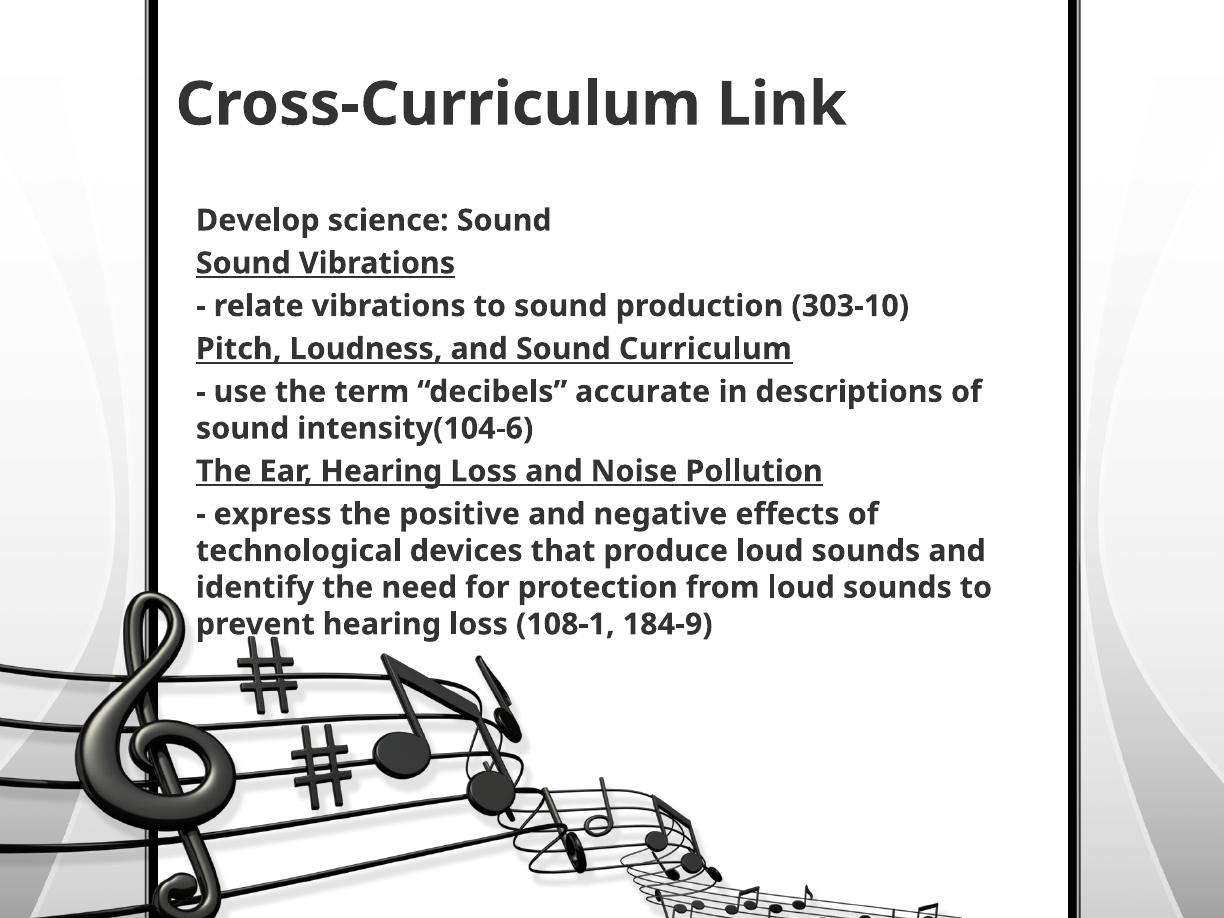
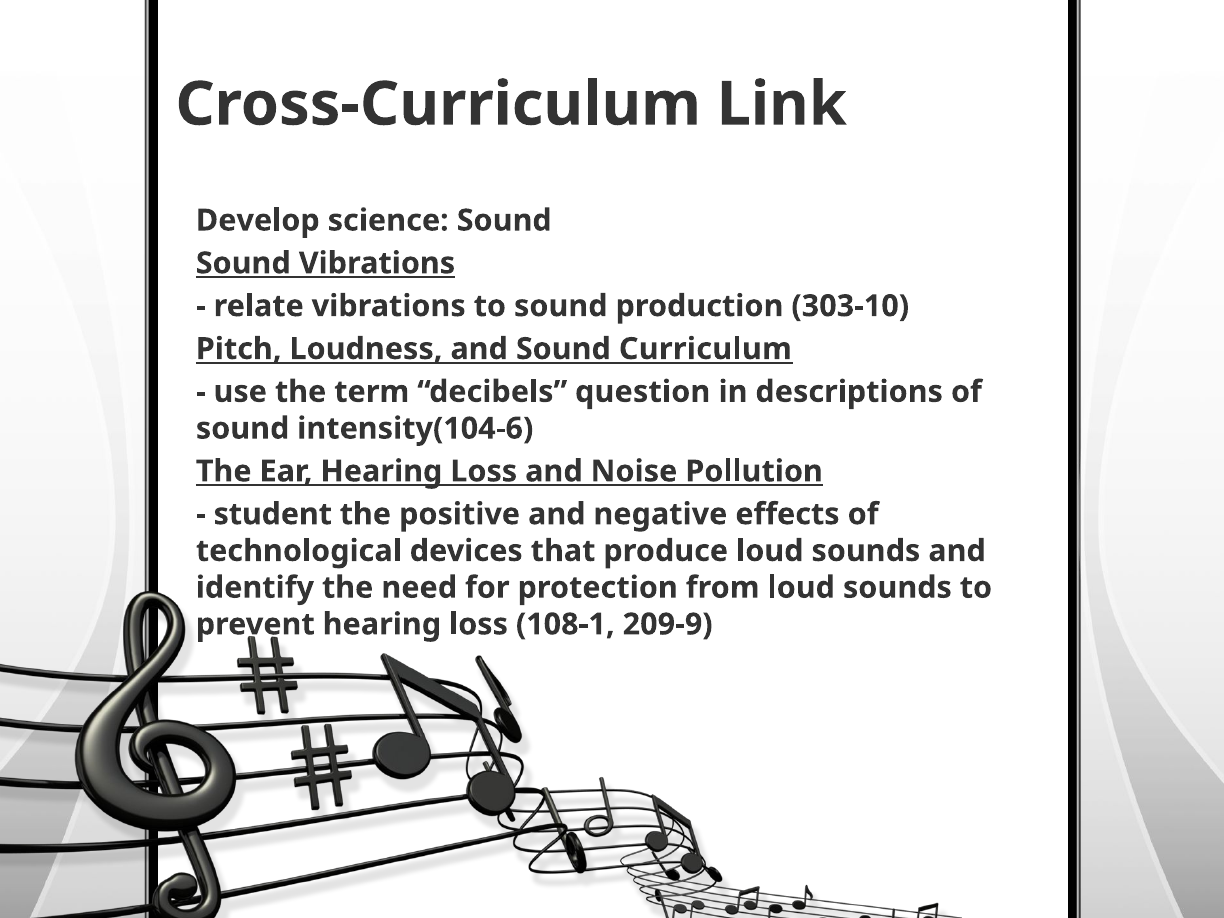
accurate: accurate -> question
express: express -> student
184-9: 184-9 -> 209-9
